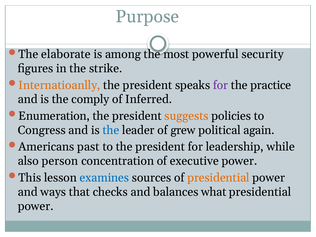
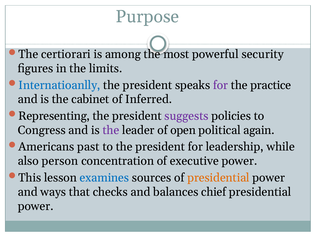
elaborate: elaborate -> certiorari
strike: strike -> limits
Internatioanlly colour: orange -> blue
comply: comply -> cabinet
Enumeration: Enumeration -> Representing
suggests colour: orange -> purple
the at (111, 130) colour: blue -> purple
grew: grew -> open
what: what -> chief
